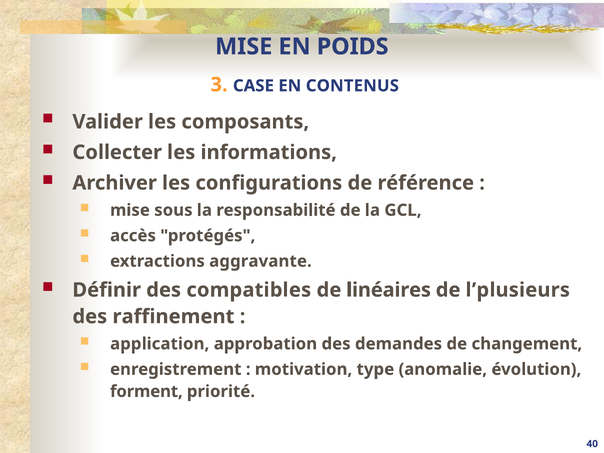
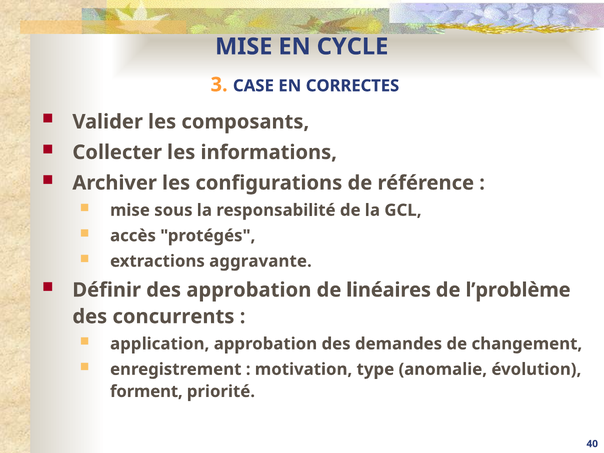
POIDS: POIDS -> CYCLE
CONTENUS: CONTENUS -> CORRECTES
des compatibles: compatibles -> approbation
l’plusieurs: l’plusieurs -> l’problème
raffinement: raffinement -> concurrents
